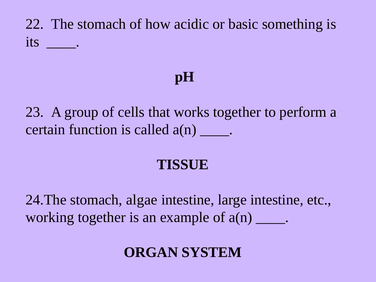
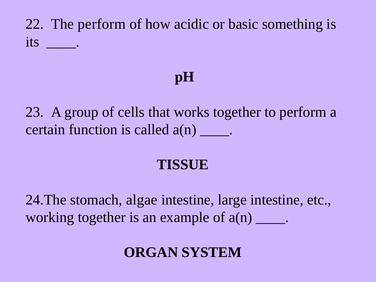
The stomach: stomach -> perform
